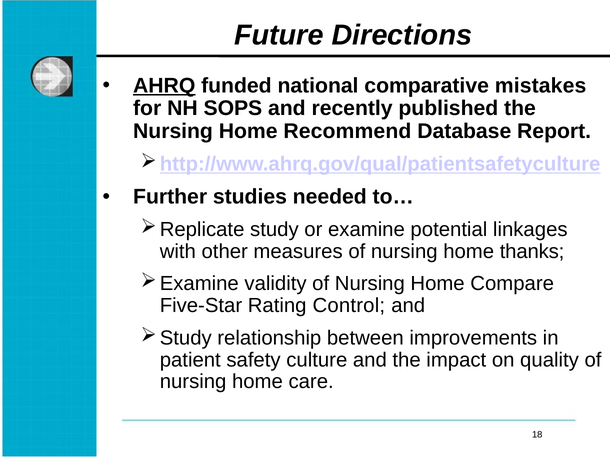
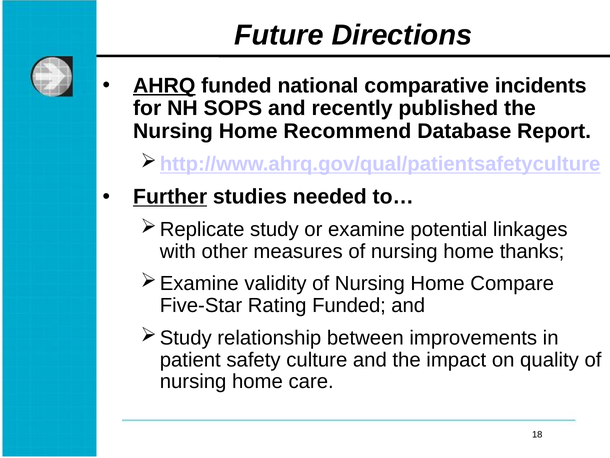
mistakes: mistakes -> incidents
Further underline: none -> present
Rating Control: Control -> Funded
